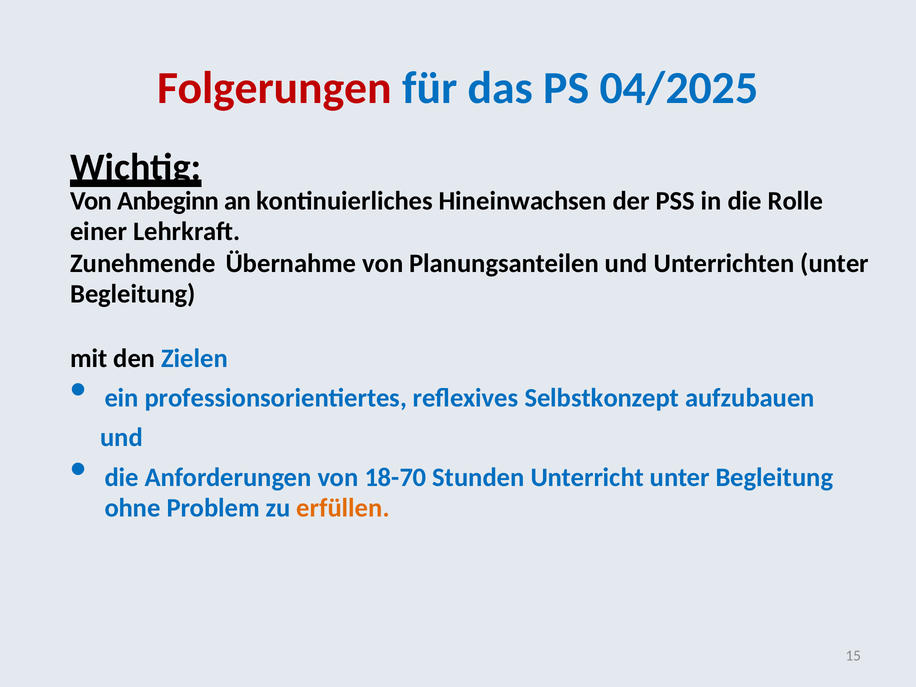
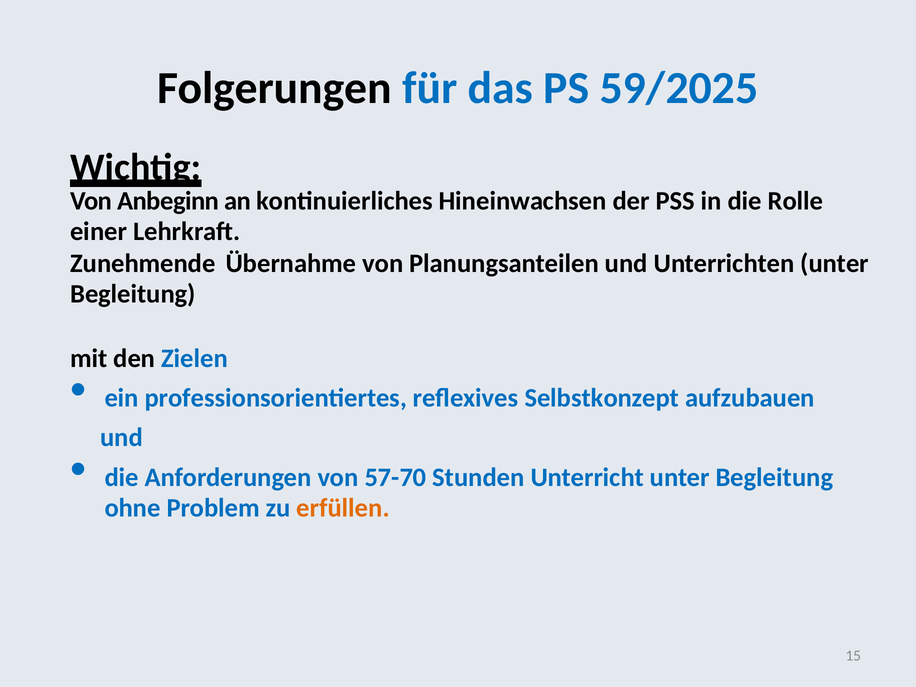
Folgerungen colour: red -> black
04/2025: 04/2025 -> 59/2025
18-70: 18-70 -> 57-70
